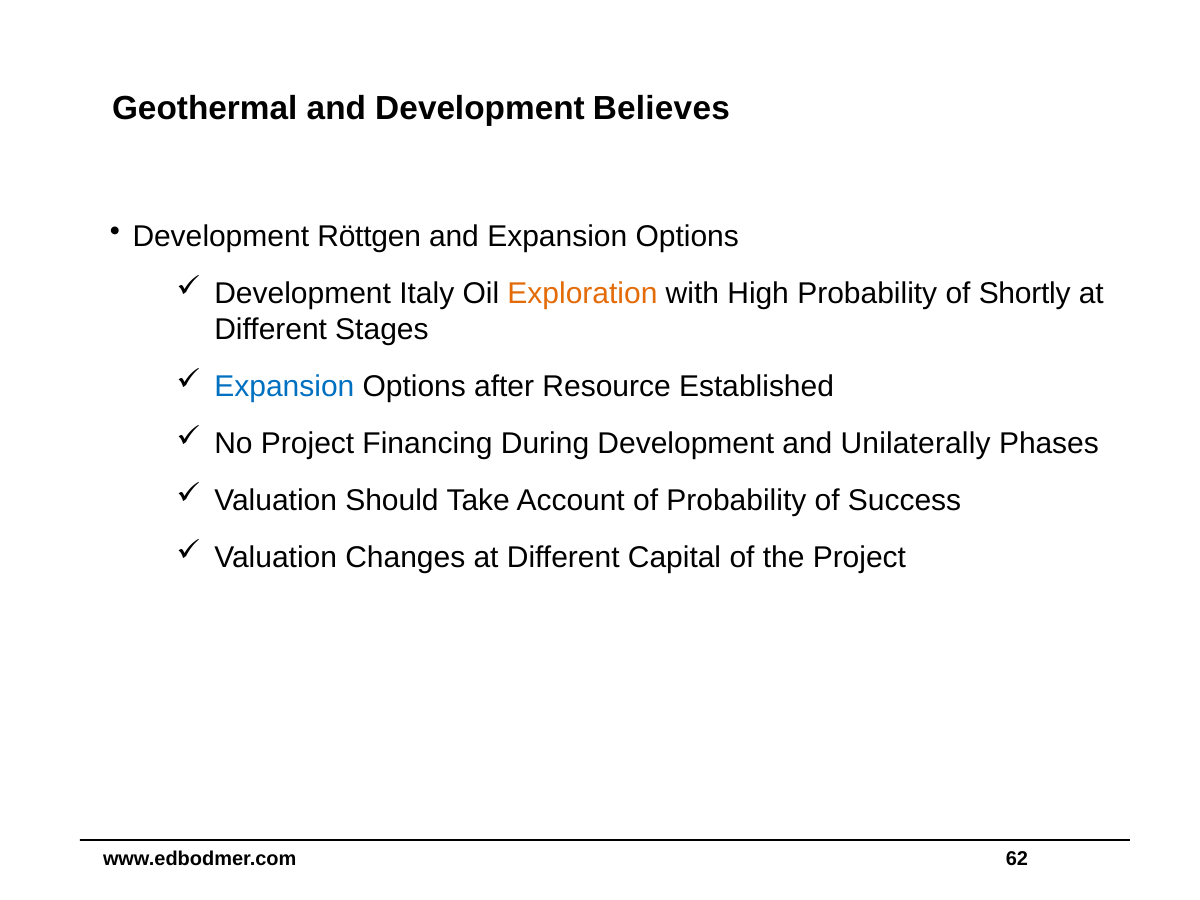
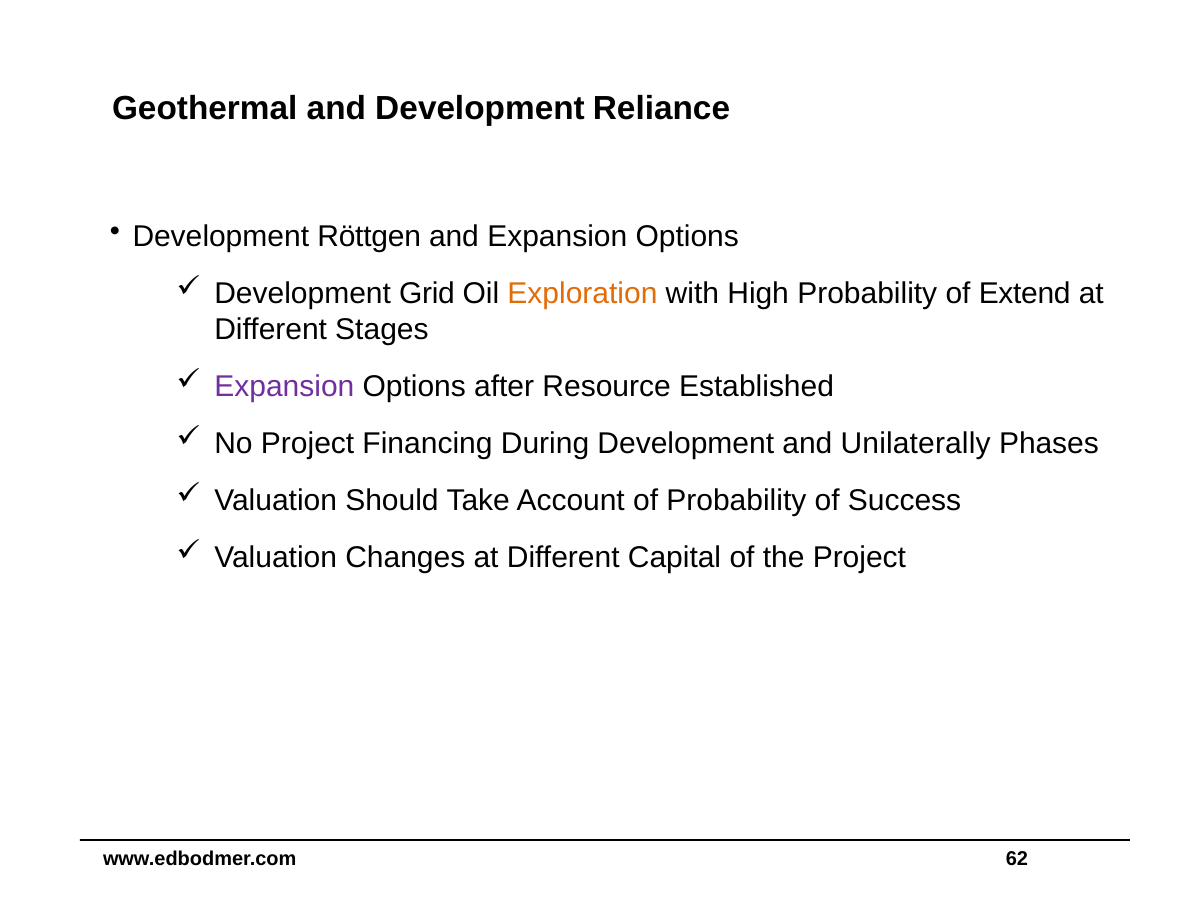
Believes: Believes -> Reliance
Italy: Italy -> Grid
Shortly: Shortly -> Extend
Expansion at (284, 386) colour: blue -> purple
